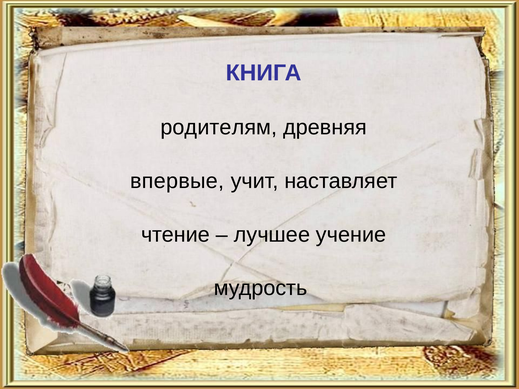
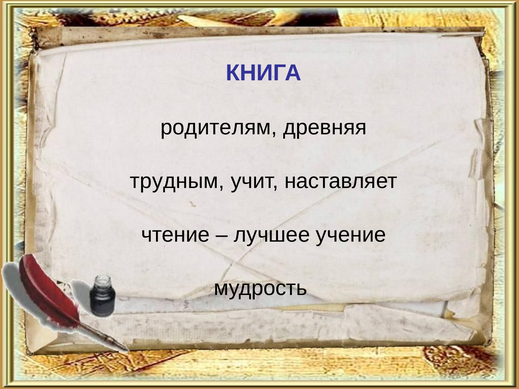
впервые: впервые -> трудным
